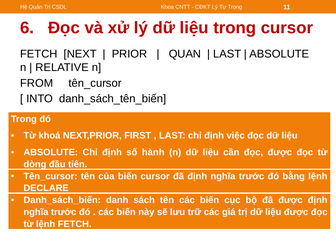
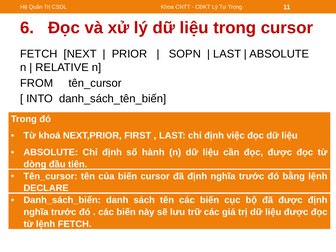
QUAN: QUAN -> SOPN
